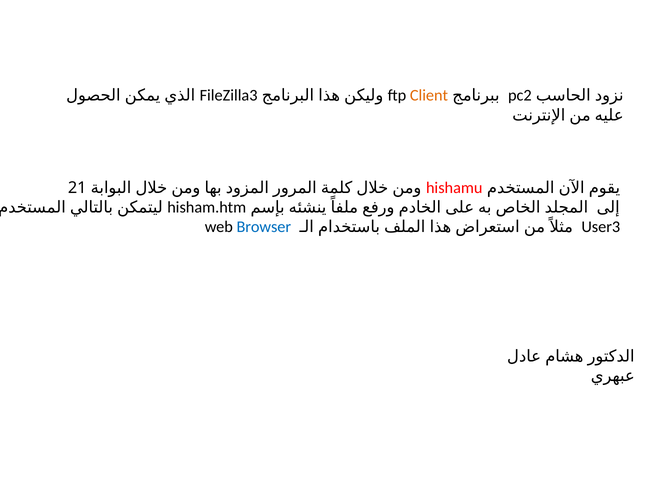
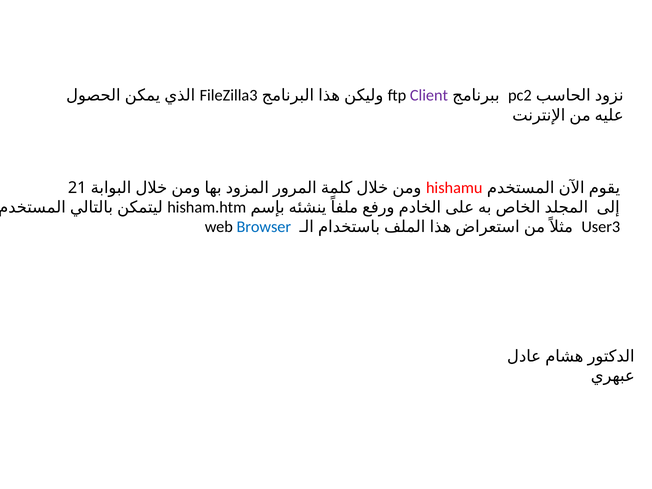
Client colour: orange -> purple
